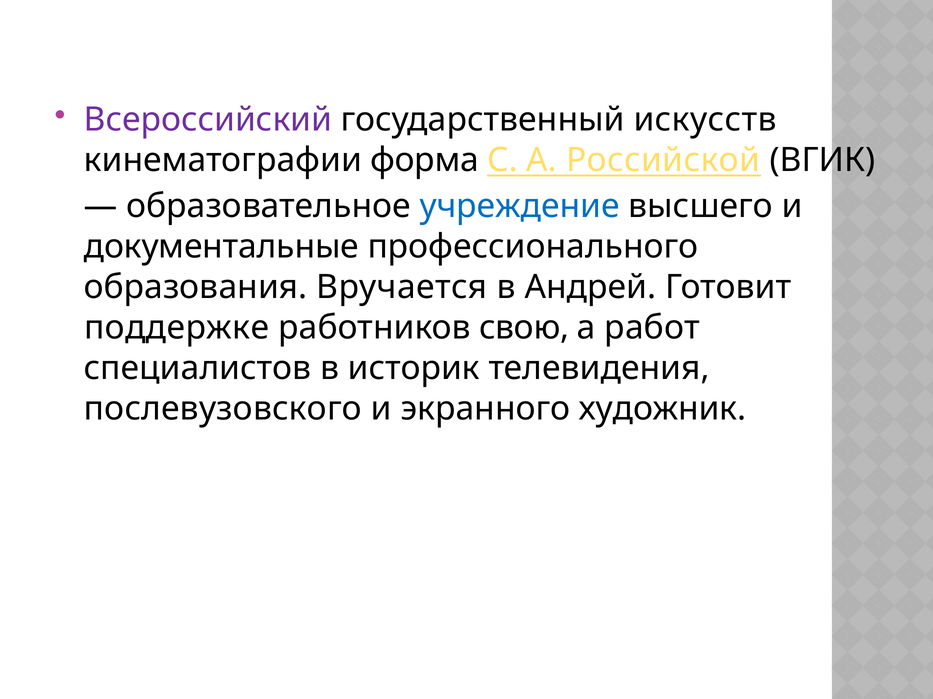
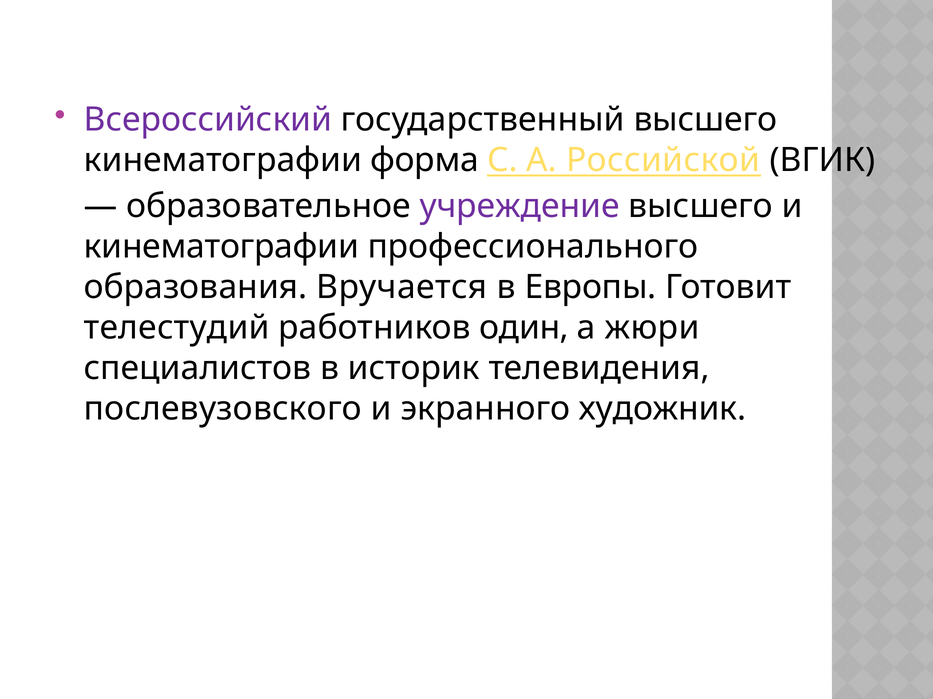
государственный искусств: искусств -> высшего
учреждение colour: blue -> purple
документальные at (221, 247): документальные -> кинематографии
Андрей: Андрей -> Европы
поддержке: поддержке -> телестудий
свою: свою -> один
работ: работ -> жюри
